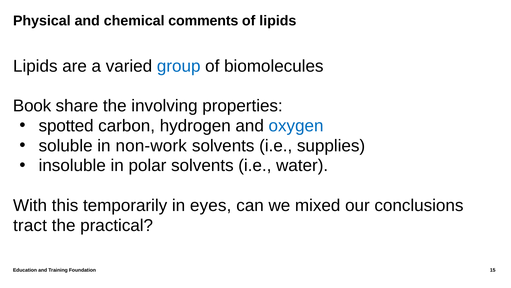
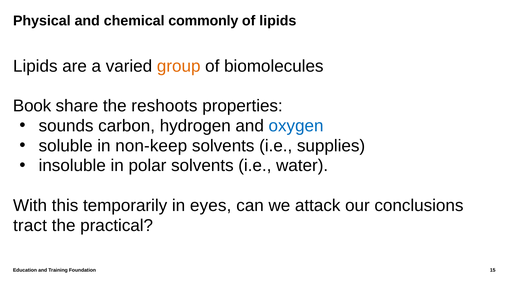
comments: comments -> commonly
group colour: blue -> orange
involving: involving -> reshoots
spotted: spotted -> sounds
non-work: non-work -> non-keep
mixed: mixed -> attack
